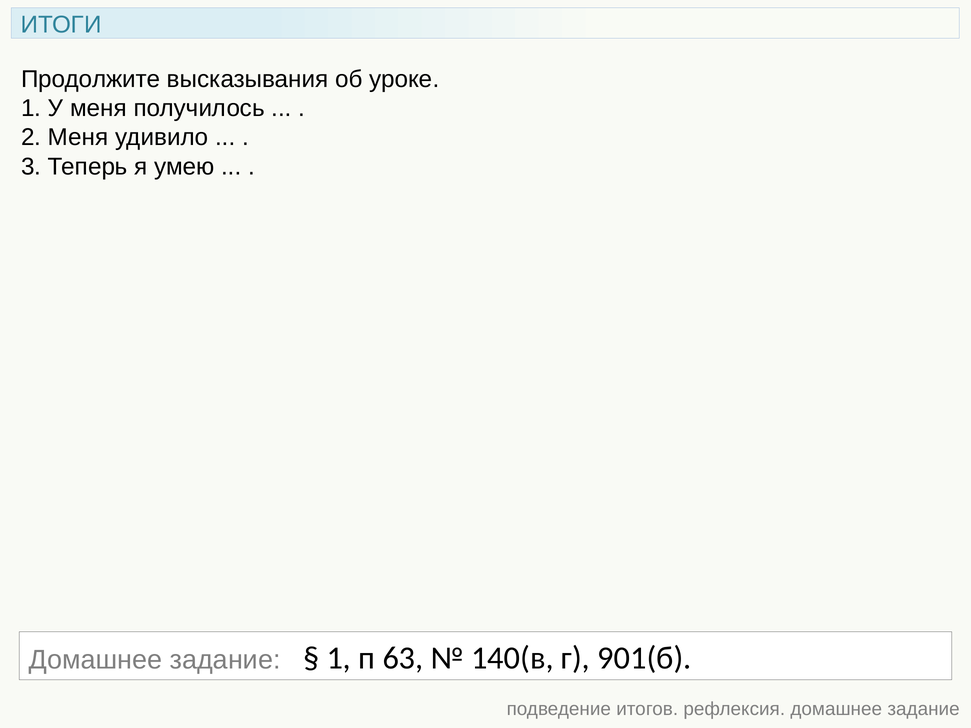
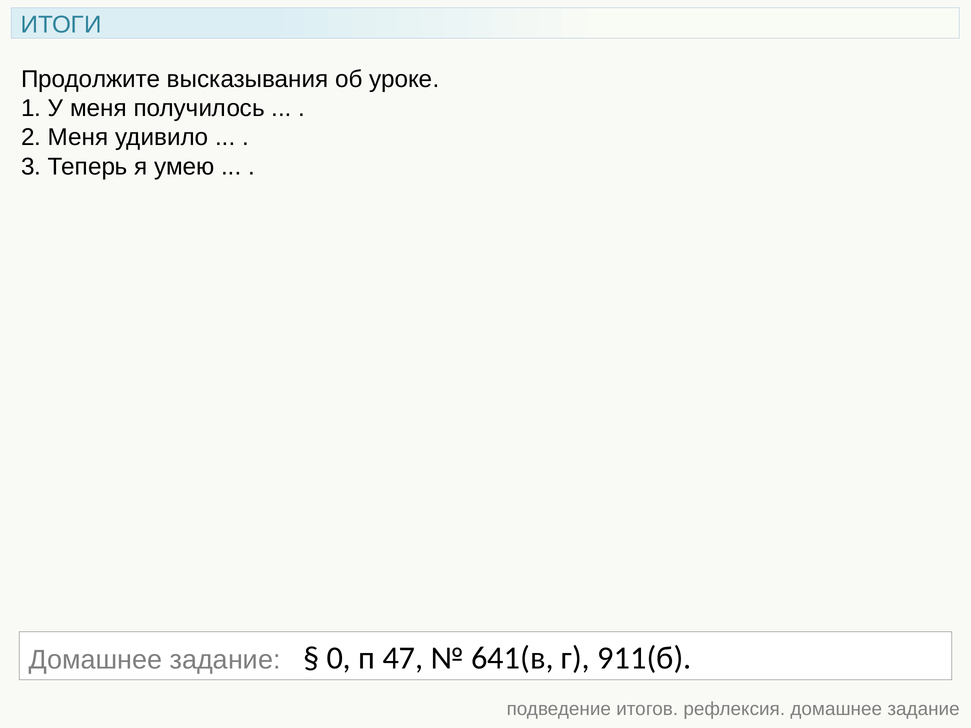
1 at (339, 658): 1 -> 0
63: 63 -> 47
140(в: 140(в -> 641(в
901(б: 901(б -> 911(б
